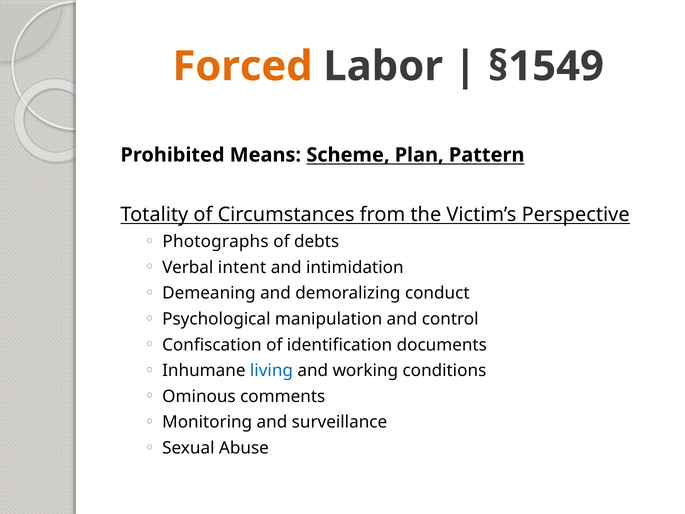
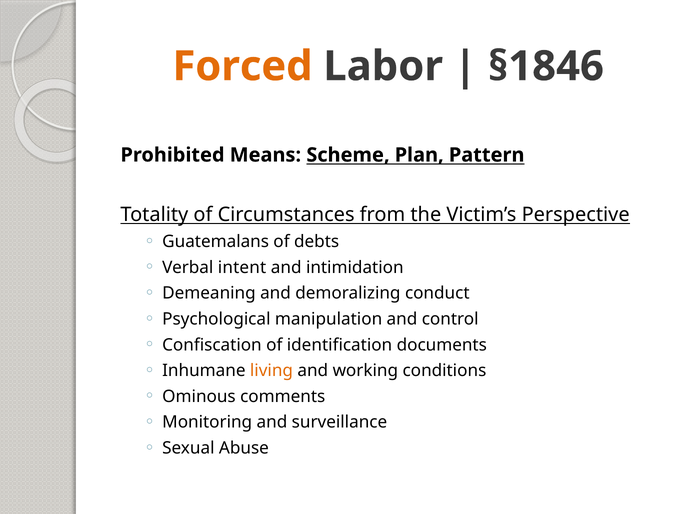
§1549: §1549 -> §1846
Photographs: Photographs -> Guatemalans
living colour: blue -> orange
